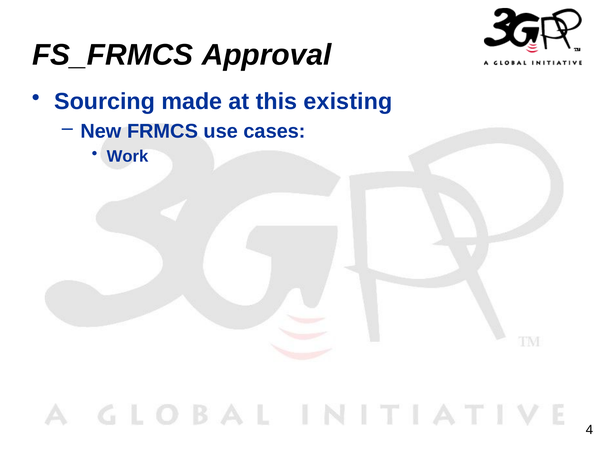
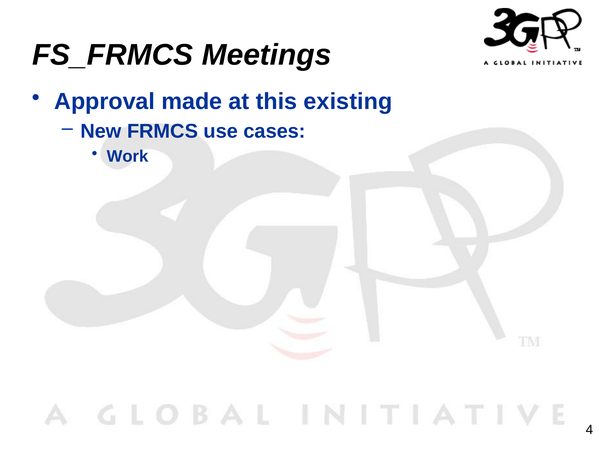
Approval: Approval -> Meetings
Sourcing: Sourcing -> Approval
